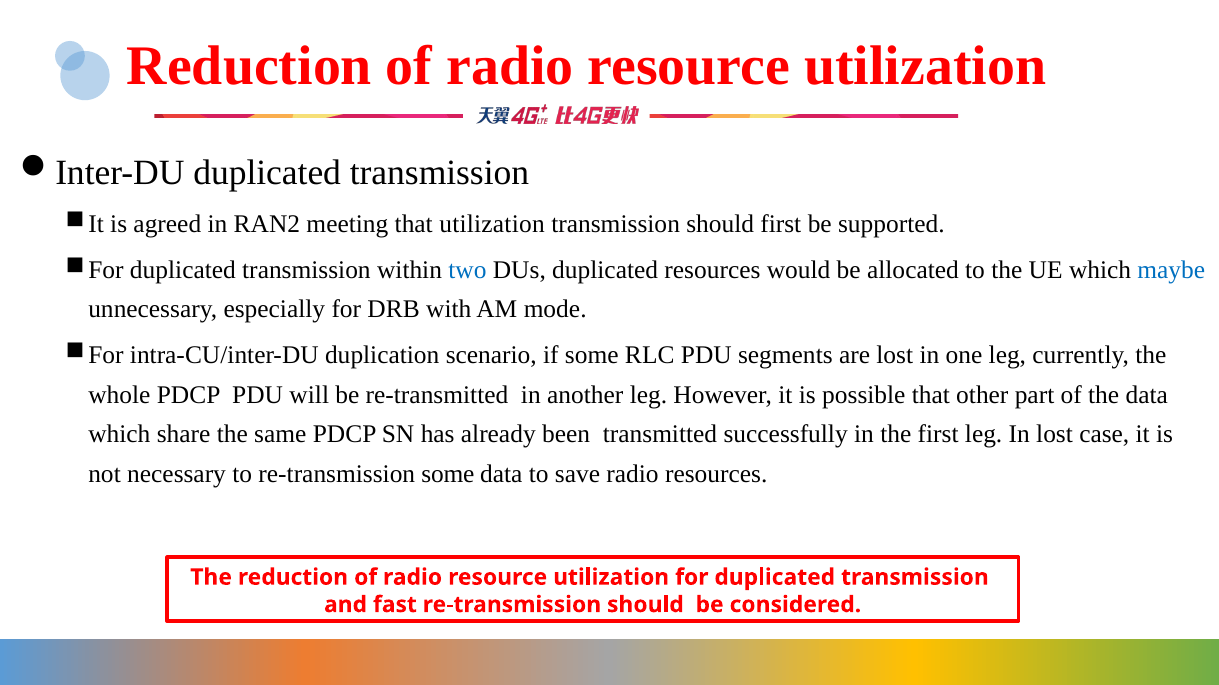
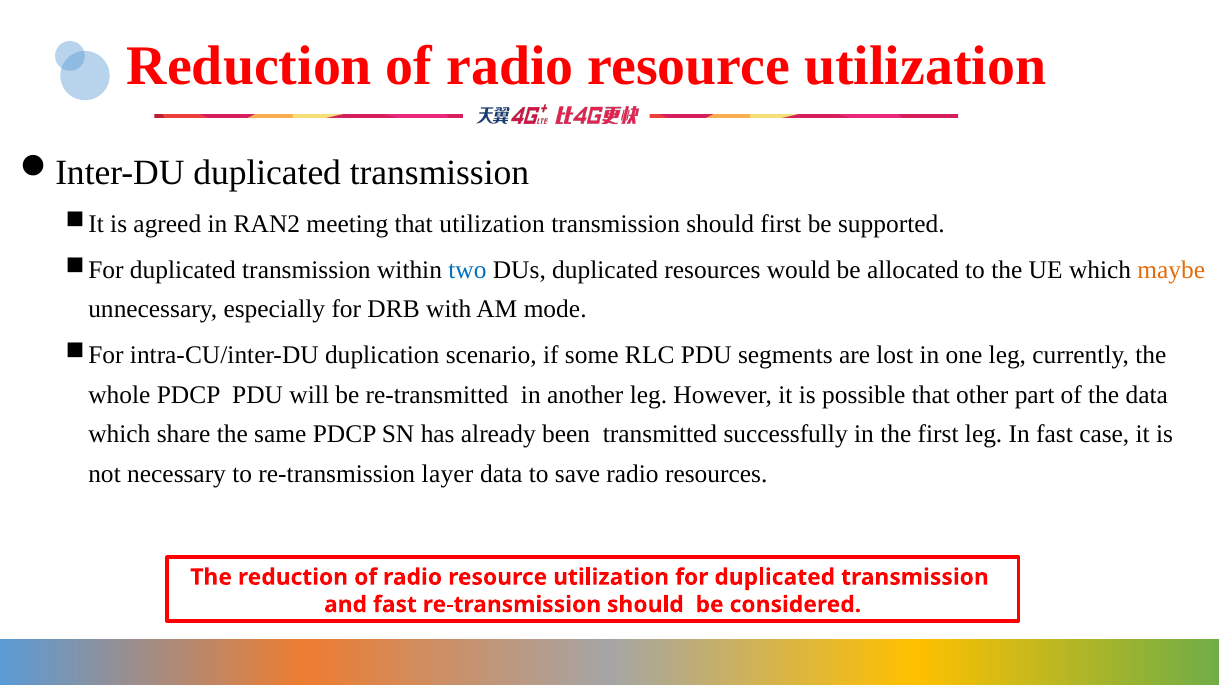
maybe colour: blue -> orange
In lost: lost -> fast
re-transmission some: some -> layer
